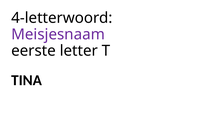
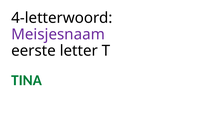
TINA colour: black -> green
